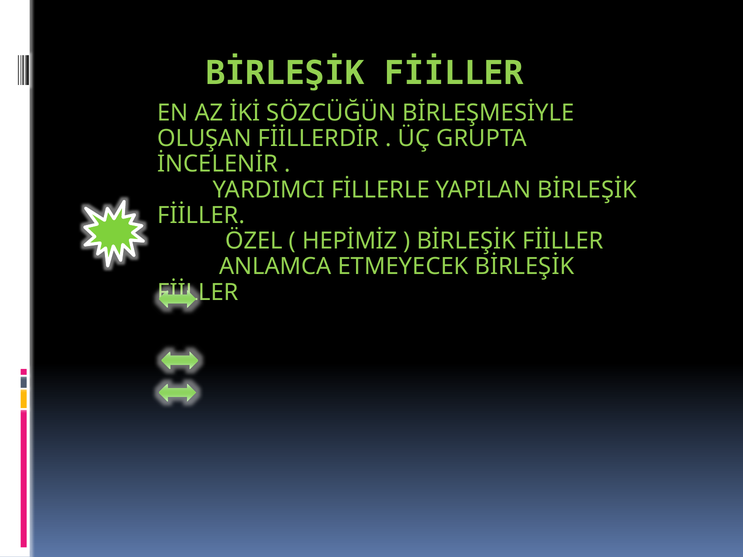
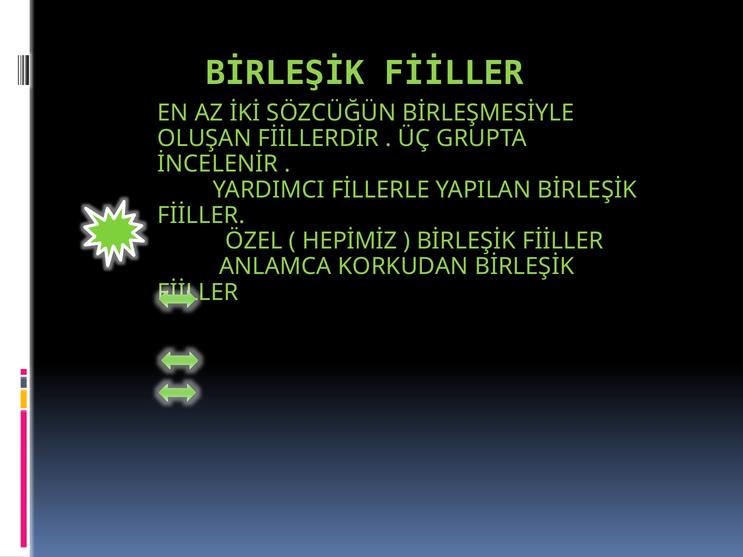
ETMEYECEK: ETMEYECEK -> KORKUDAN
